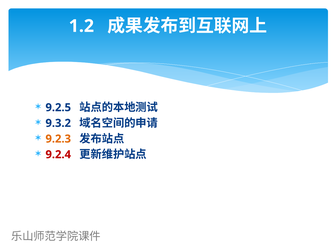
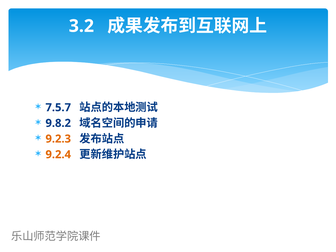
1.2: 1.2 -> 3.2
9.2.5: 9.2.5 -> 7.5.7
9.3.2: 9.3.2 -> 9.8.2
9.2.4 colour: red -> orange
